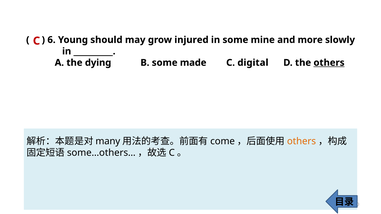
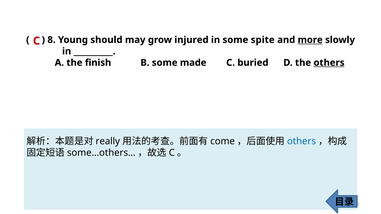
6: 6 -> 8
mine: mine -> spite
more underline: none -> present
dying: dying -> finish
digital: digital -> buried
many: many -> really
others at (301, 141) colour: orange -> blue
